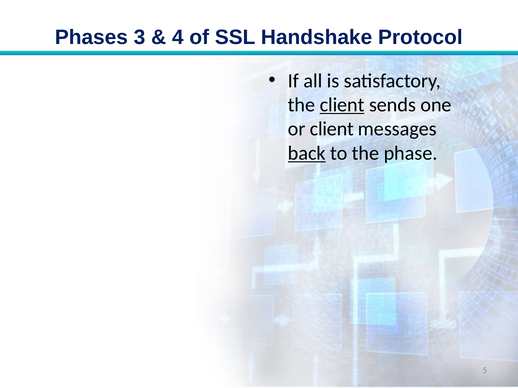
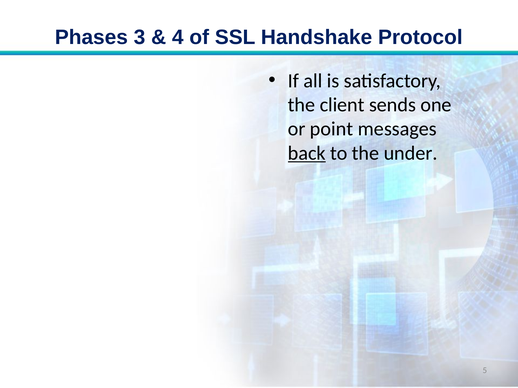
client at (342, 105) underline: present -> none
or client: client -> point
phase: phase -> under
